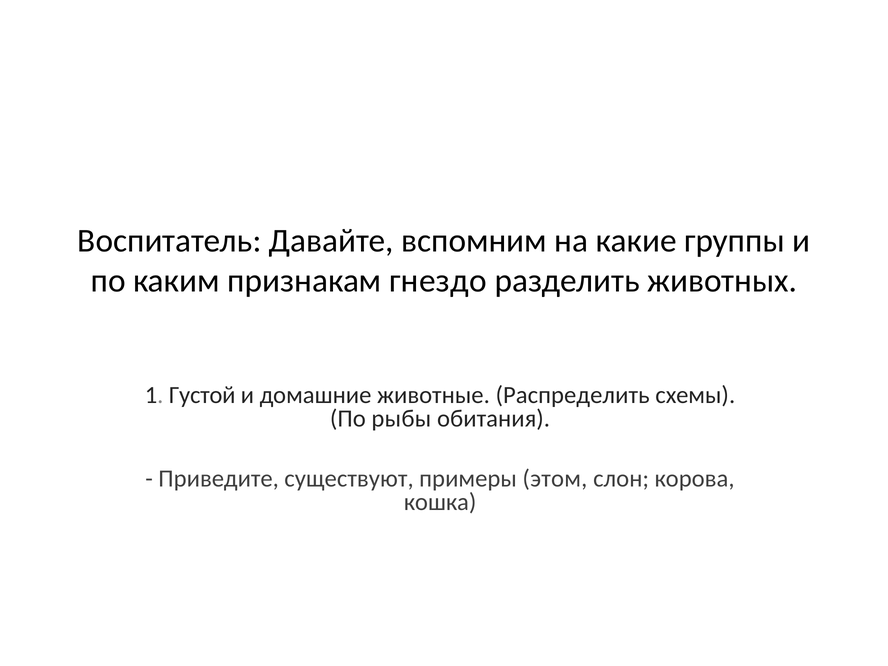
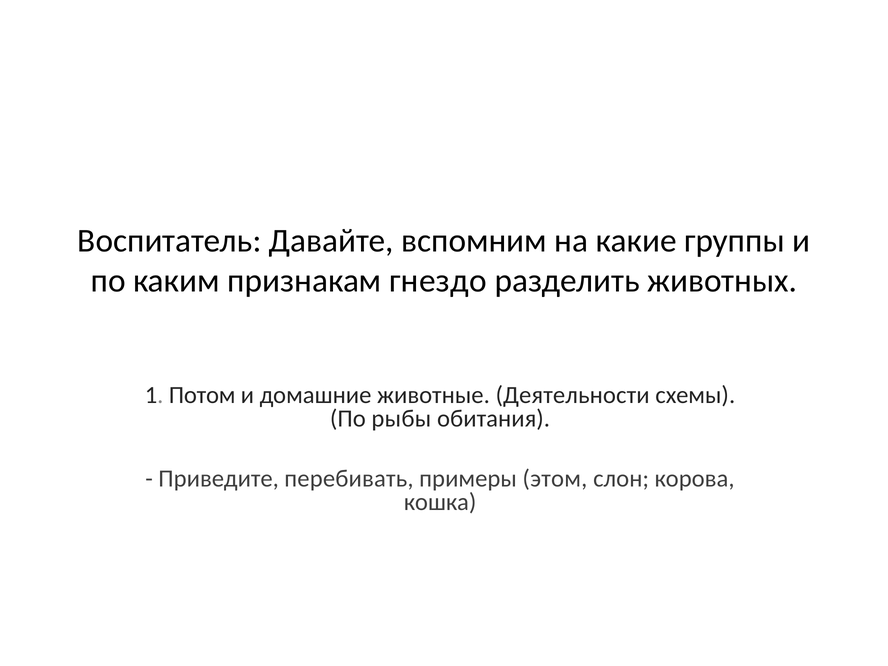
Густой: Густой -> Потом
Распределить: Распределить -> Деятельности
существуют: существуют -> перебивать
